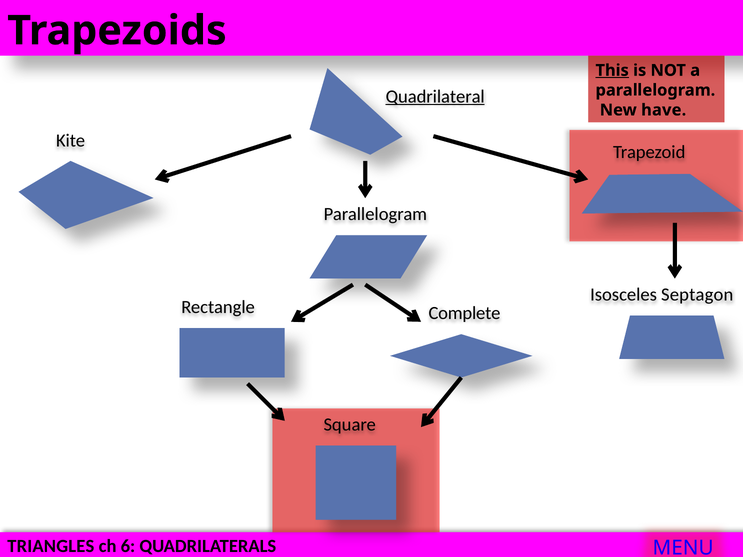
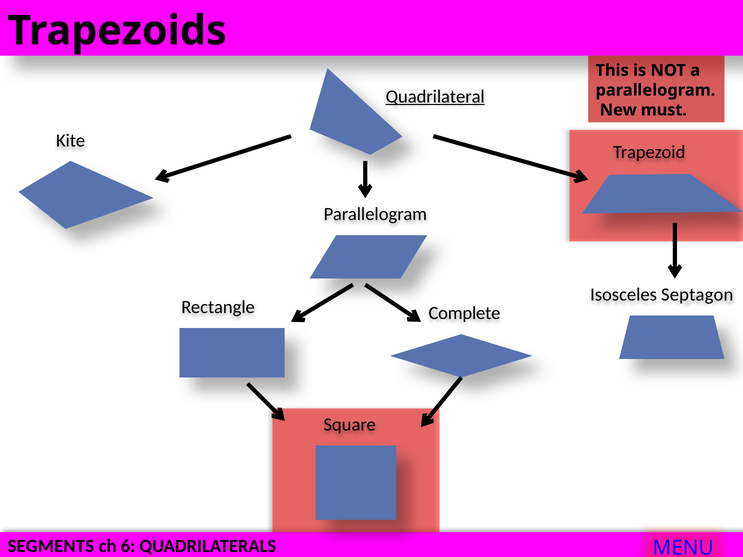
This underline: present -> none
have: have -> must
TRIANGLES: TRIANGLES -> SEGMENTS
